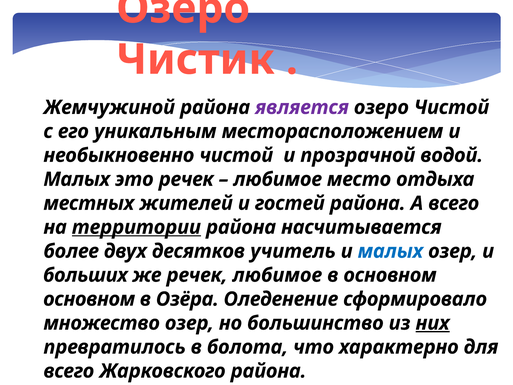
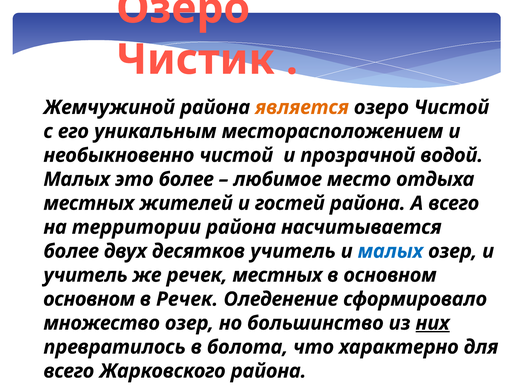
является colour: purple -> orange
это речек: речек -> более
территории underline: present -> none
больших at (85, 275): больших -> учитель
речек любимое: любимое -> местных
в Озёра: Озёра -> Речек
